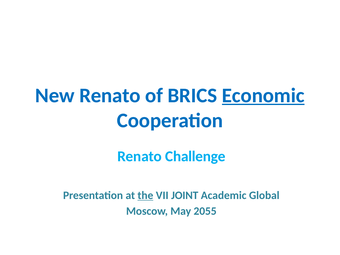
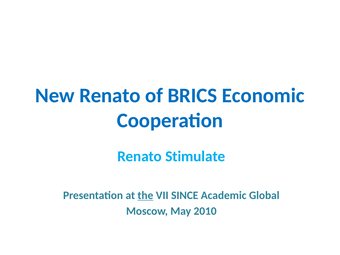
Economic underline: present -> none
Challenge: Challenge -> Stimulate
JOINT: JOINT -> SINCE
2055: 2055 -> 2010
